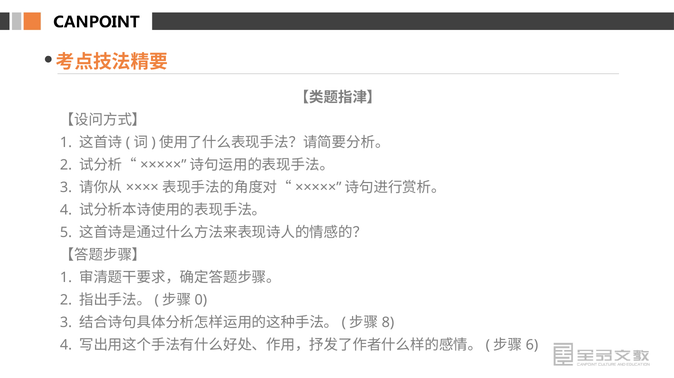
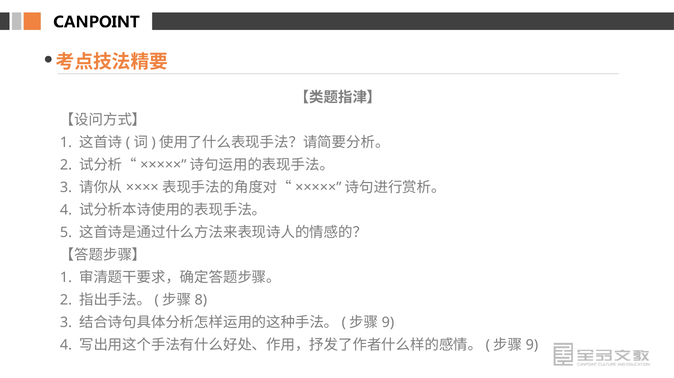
0: 0 -> 8
8 at (388, 322): 8 -> 9
6 at (532, 345): 6 -> 9
